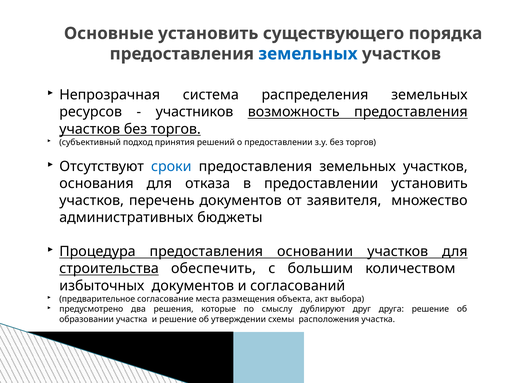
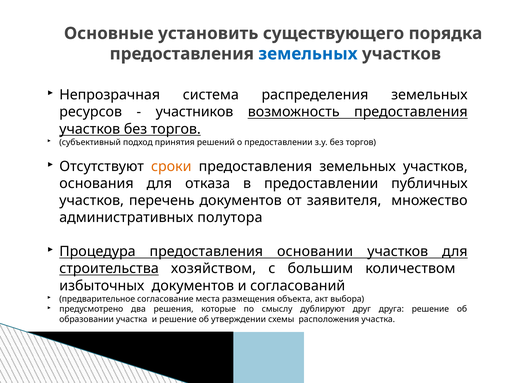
сроки colour: blue -> orange
предоставлении установить: установить -> публичных
бюджеты: бюджеты -> полутора
обеспечить: обеспечить -> хозяйством
